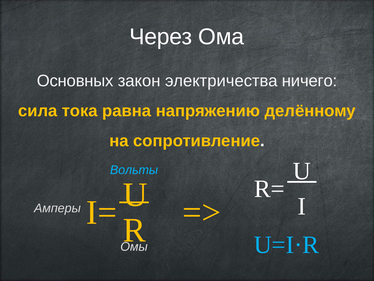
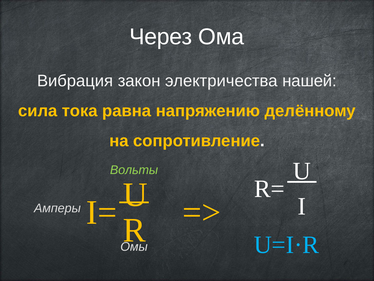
Основных: Основных -> Вибрация
ничего: ничего -> нашей
Вольты colour: light blue -> light green
